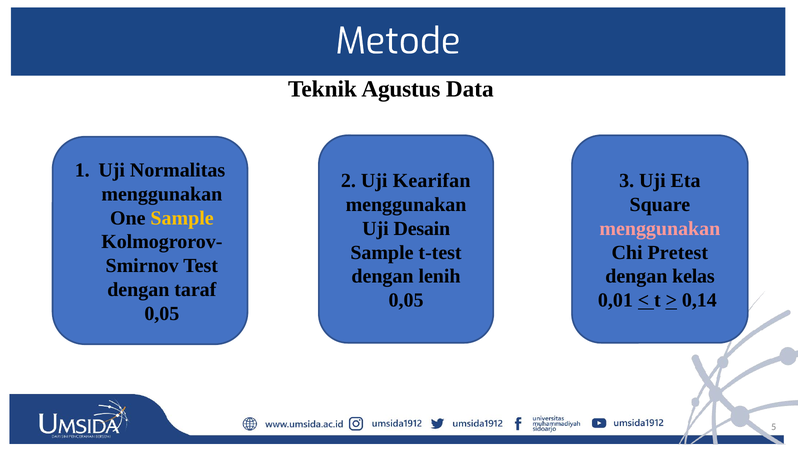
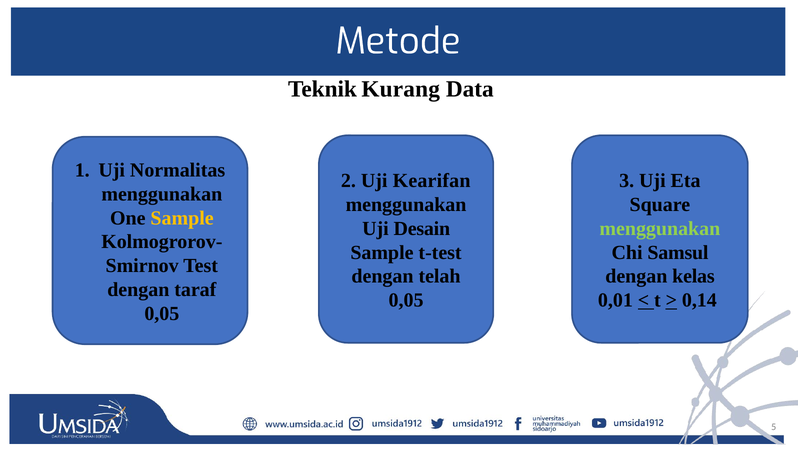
Agustus: Agustus -> Kurang
menggunakan at (660, 228) colour: pink -> light green
Pretest: Pretest -> Samsul
lenih: lenih -> telah
